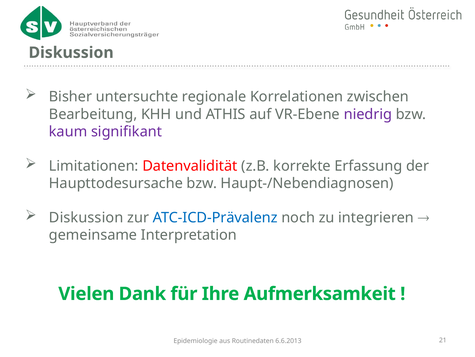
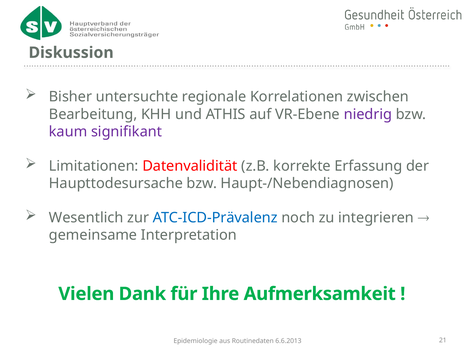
Diskussion at (86, 217): Diskussion -> Wesentlich
